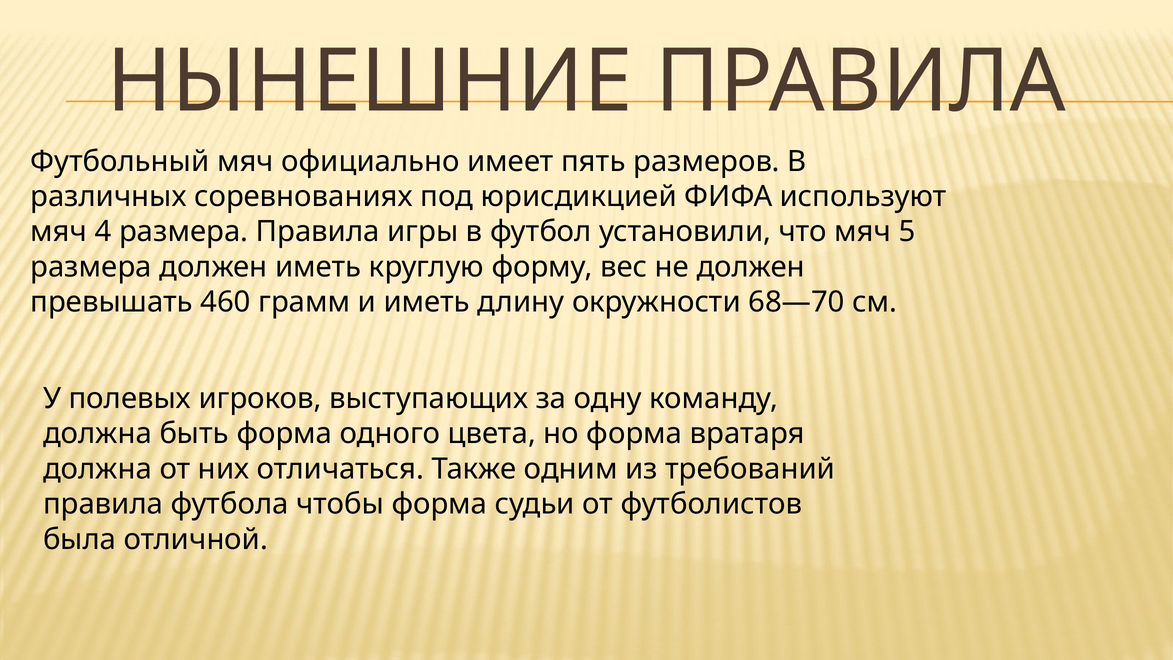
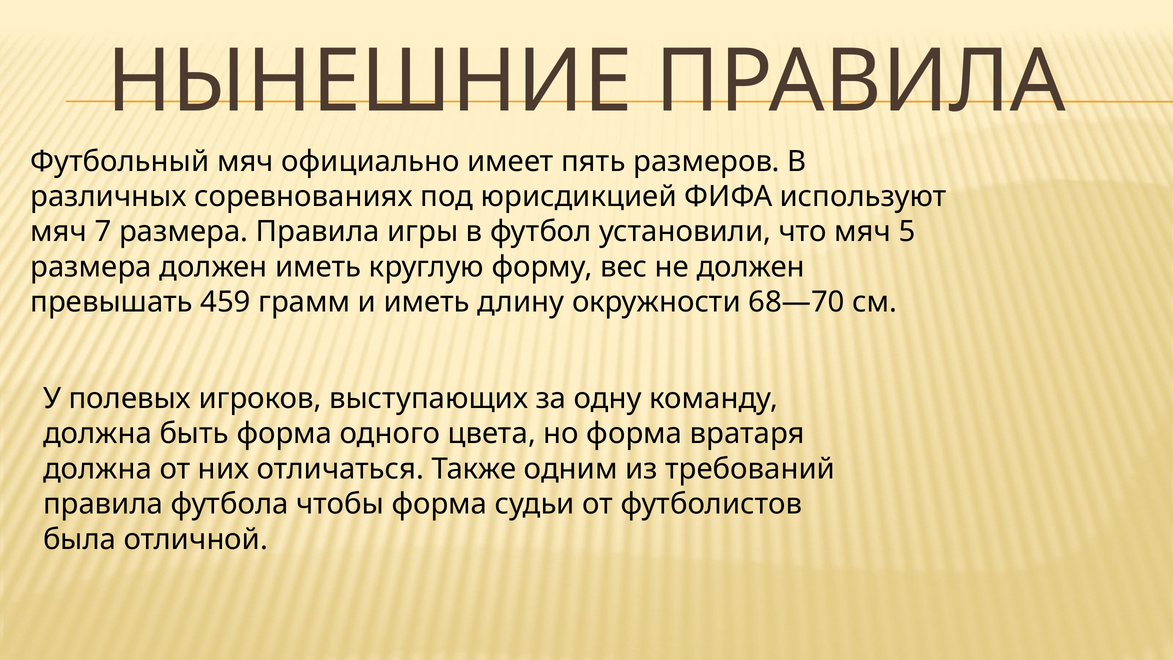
4: 4 -> 7
460: 460 -> 459
